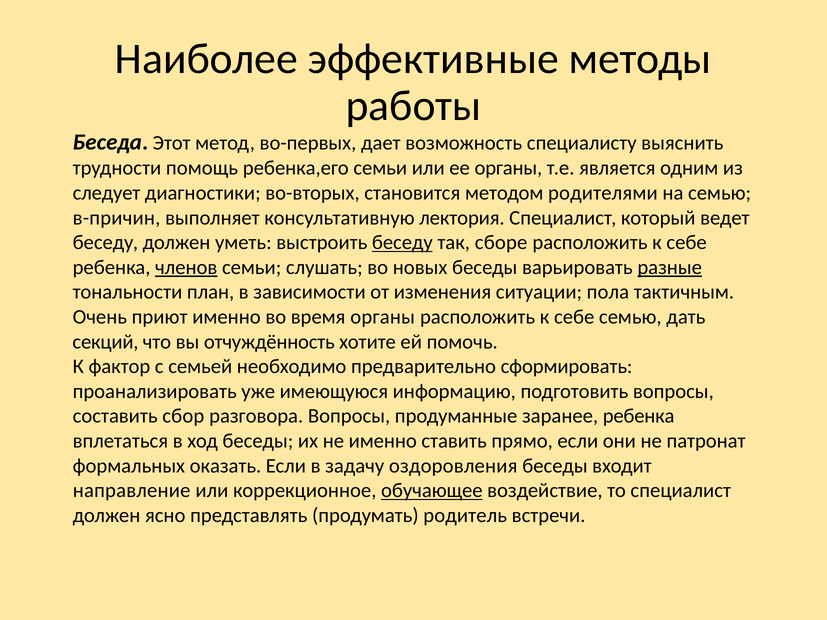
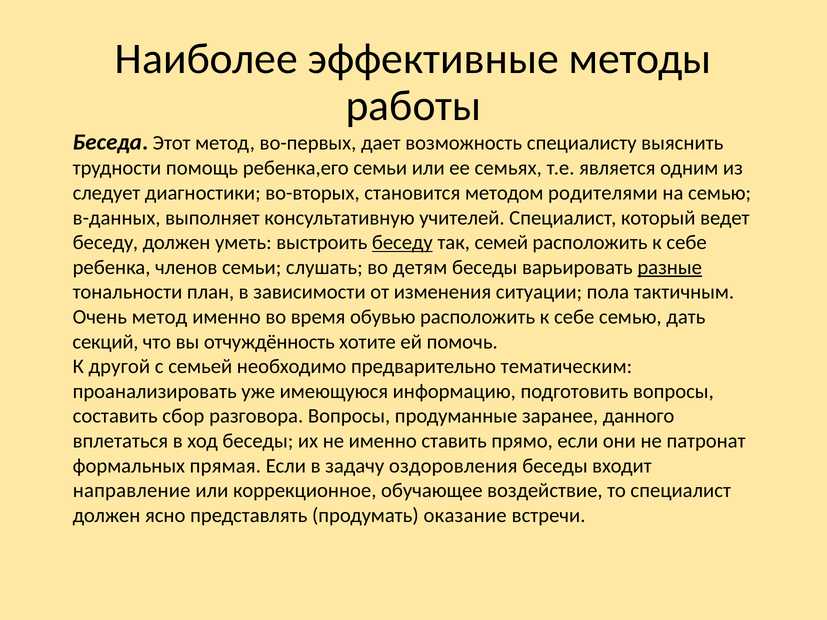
ее органы: органы -> семьях
в-причин: в-причин -> в-данных
лектория: лектория -> учителей
сборе: сборе -> семей
членов underline: present -> none
новых: новых -> детям
Очень приют: приют -> метод
время органы: органы -> обувью
фактор: фактор -> другой
сформировать: сформировать -> тематическим
заранее ребенка: ребенка -> данного
оказать: оказать -> прямая
обучающее underline: present -> none
родитель: родитель -> оказание
